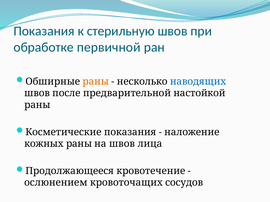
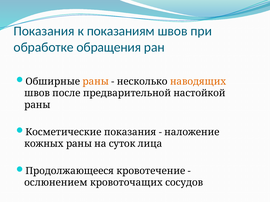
стерильную: стерильную -> показаниям
первичной: первичной -> обращения
наводящих colour: blue -> orange
на швов: швов -> суток
